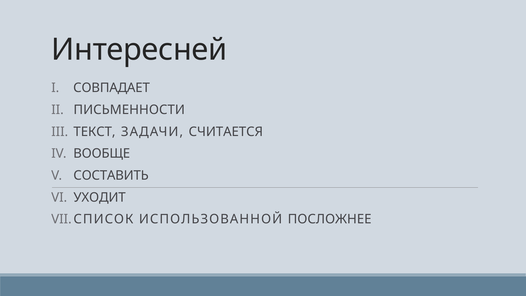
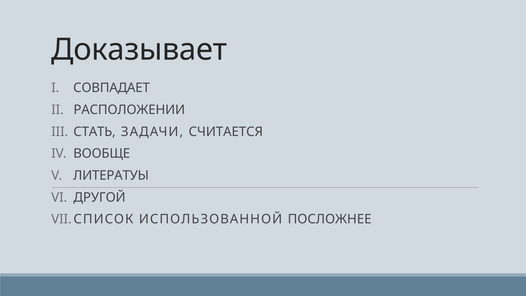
Интересней: Интересней -> Доказывает
ПИСЬМЕННОСТИ: ПИСЬМЕННОСТИ -> РАСПОЛОЖЕНИИ
ТЕКСТ: ТЕКСТ -> СТАТЬ
СОСТАВИТЬ: СОСТАВИТЬ -> ЛИТЕРАТУЫ
УХОДИТ: УХОДИТ -> ДРУГОЙ
